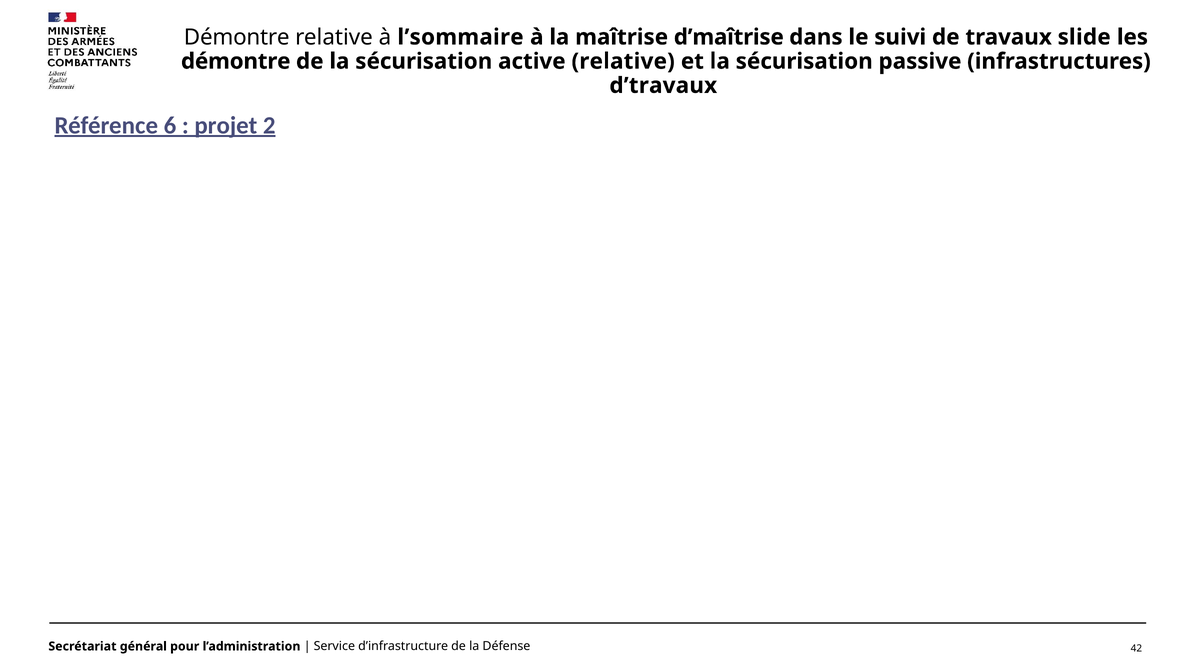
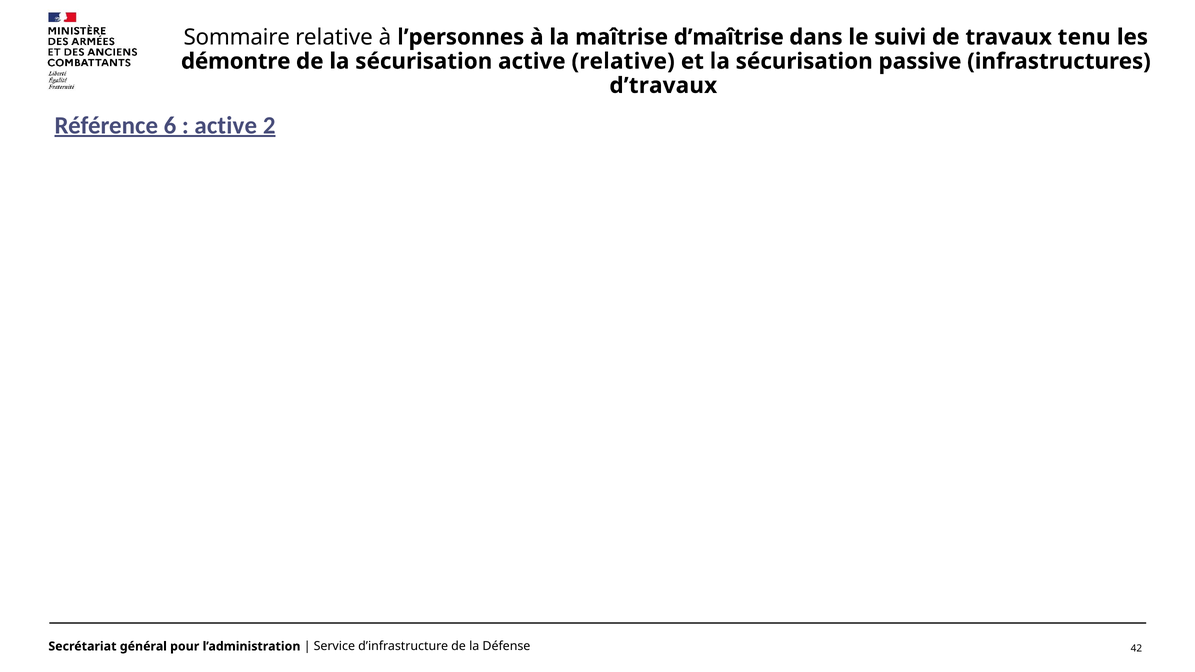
Démontre at (237, 37): Démontre -> Sommaire
l’sommaire: l’sommaire -> l’personnes
slide: slide -> tenu
projet at (226, 125): projet -> active
